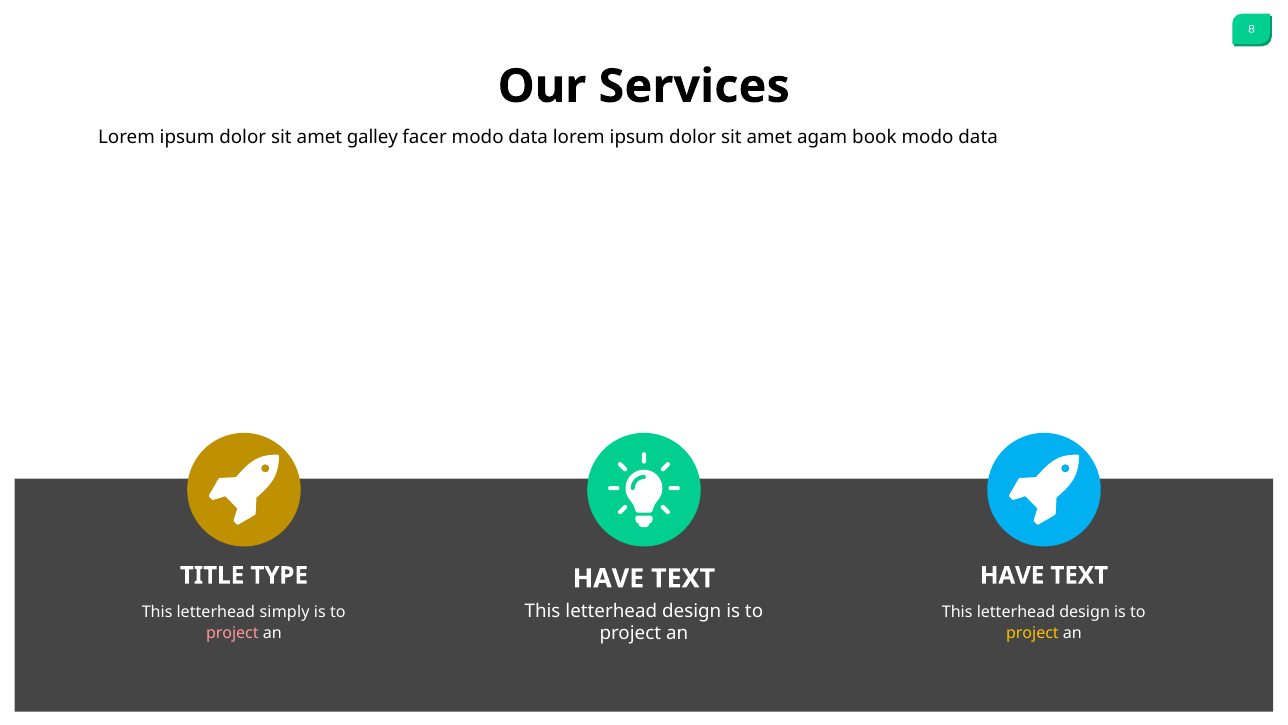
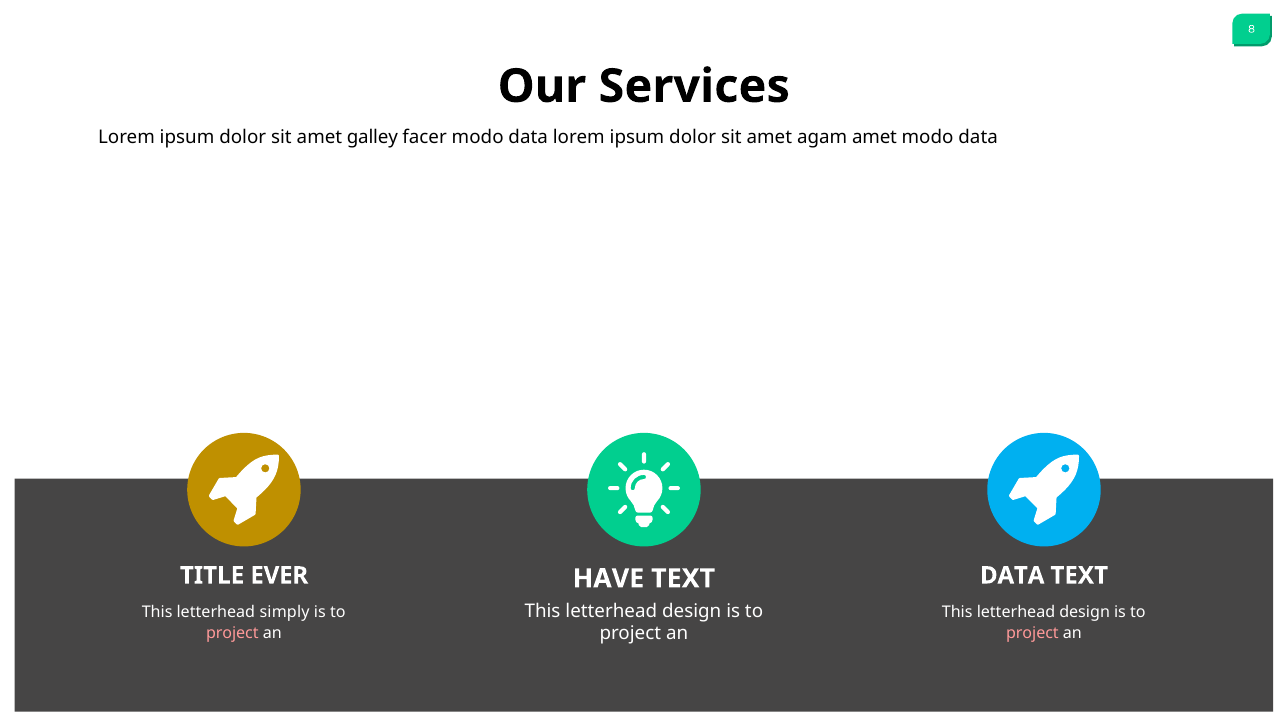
agam book: book -> amet
TYPE: TYPE -> EVER
HAVE at (1012, 575): HAVE -> DATA
project at (1032, 633) colour: yellow -> pink
